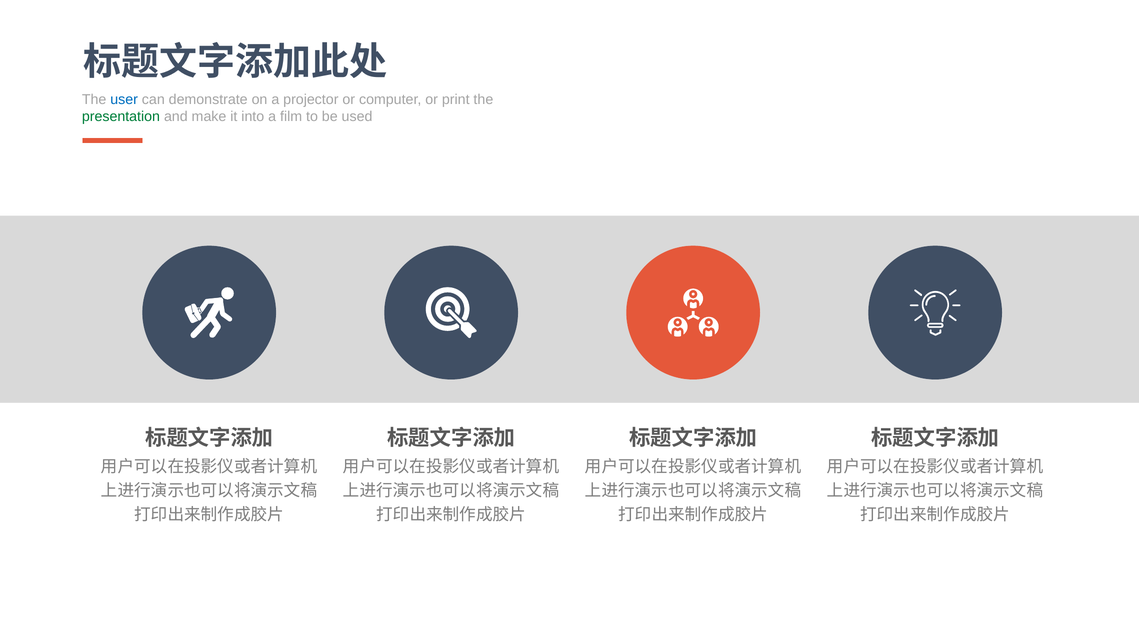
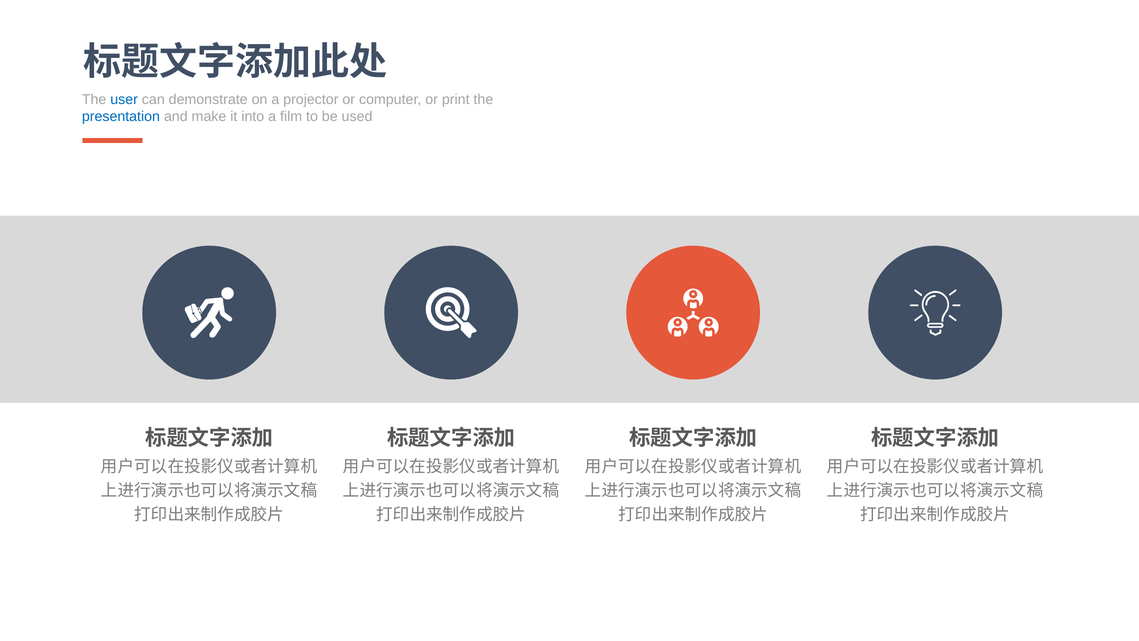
presentation colour: green -> blue
